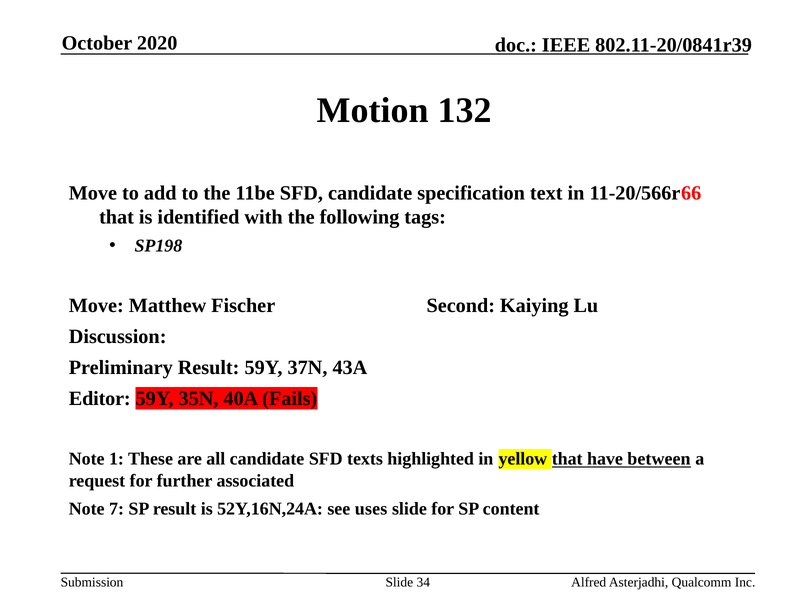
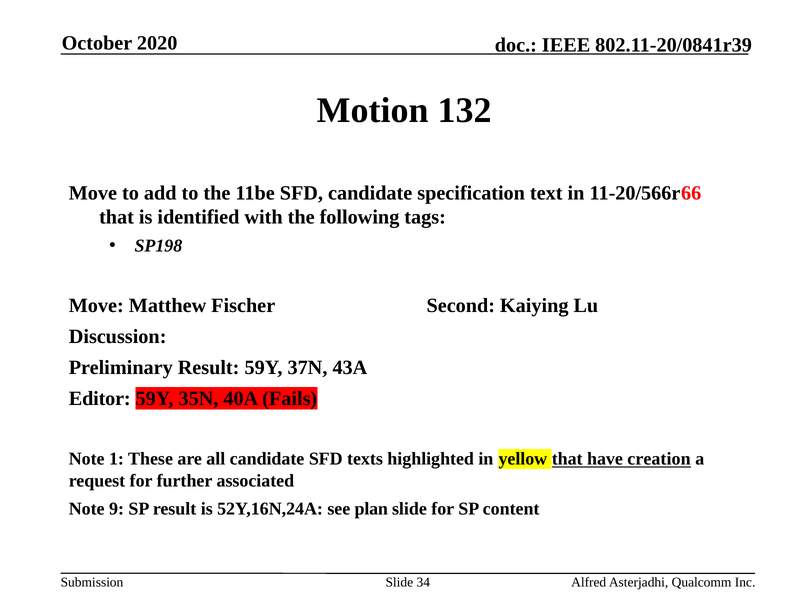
between: between -> creation
7: 7 -> 9
uses: uses -> plan
